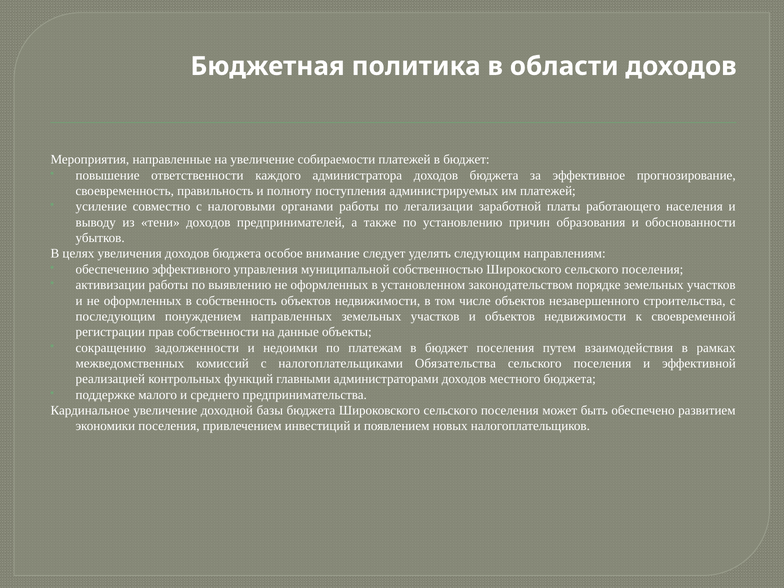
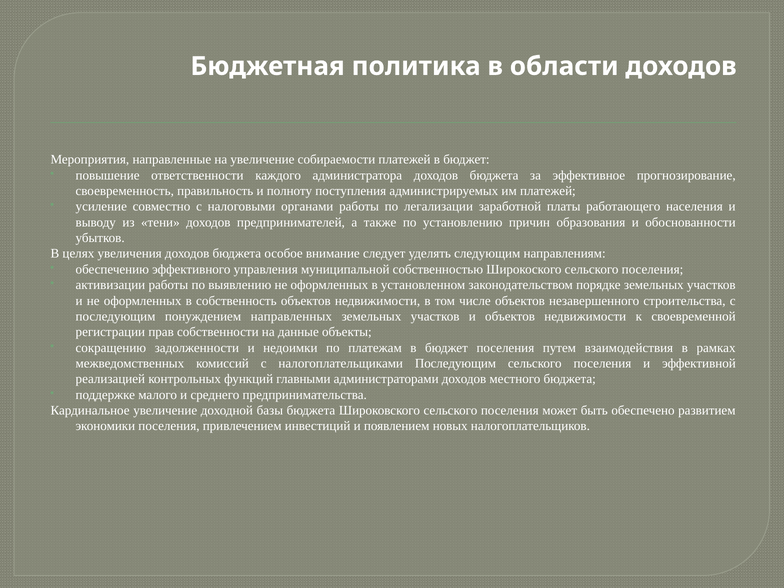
налогоплательщиками Обязательства: Обязательства -> Последующим
